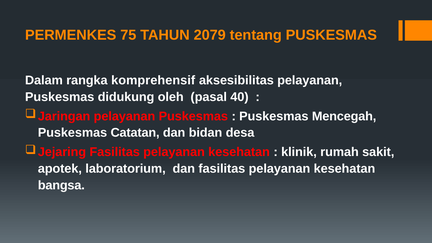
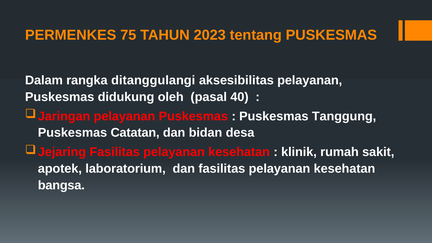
2079: 2079 -> 2023
komprehensif: komprehensif -> ditanggulangi
Mencegah: Mencegah -> Tanggung
